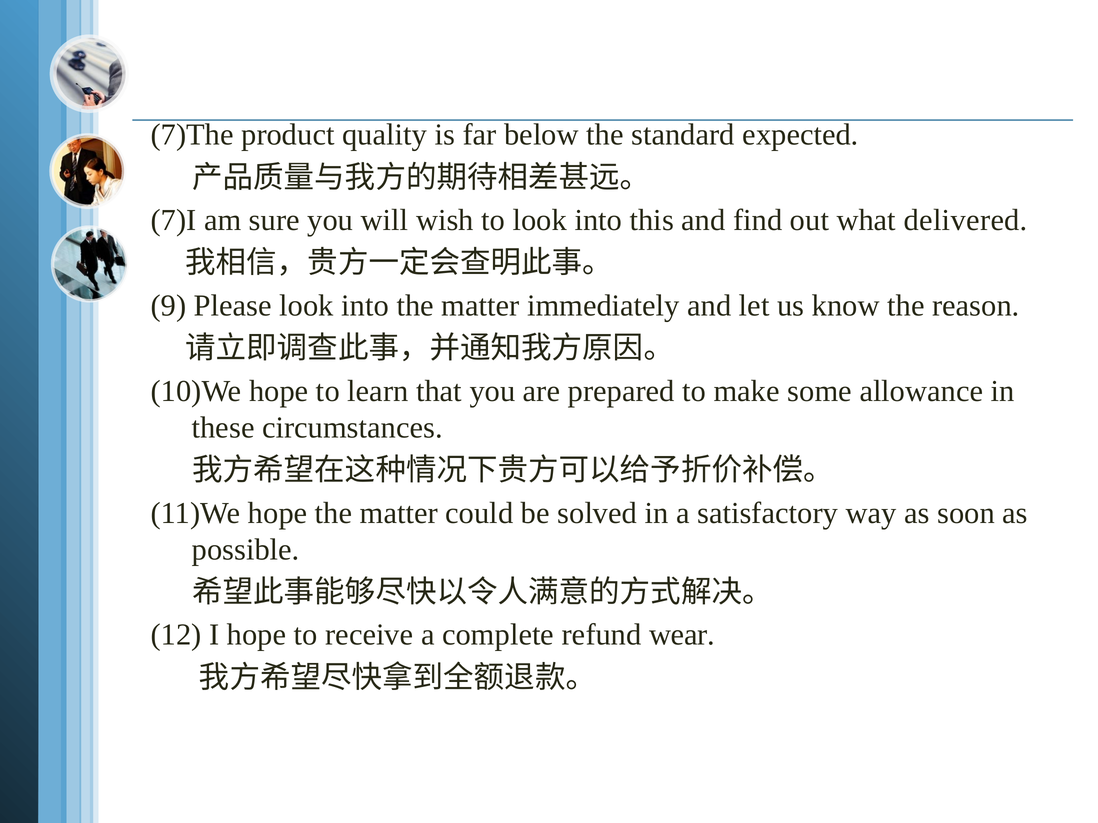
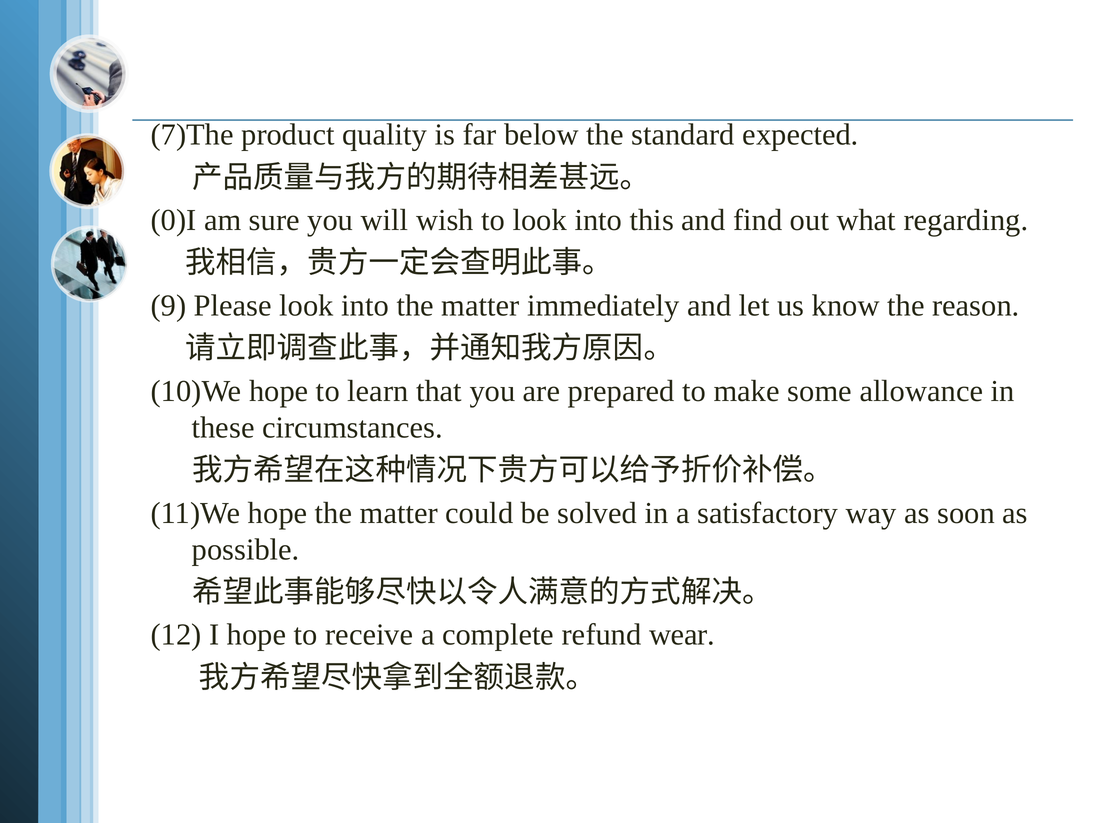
7)I: 7)I -> 0)I
delivered: delivered -> regarding
